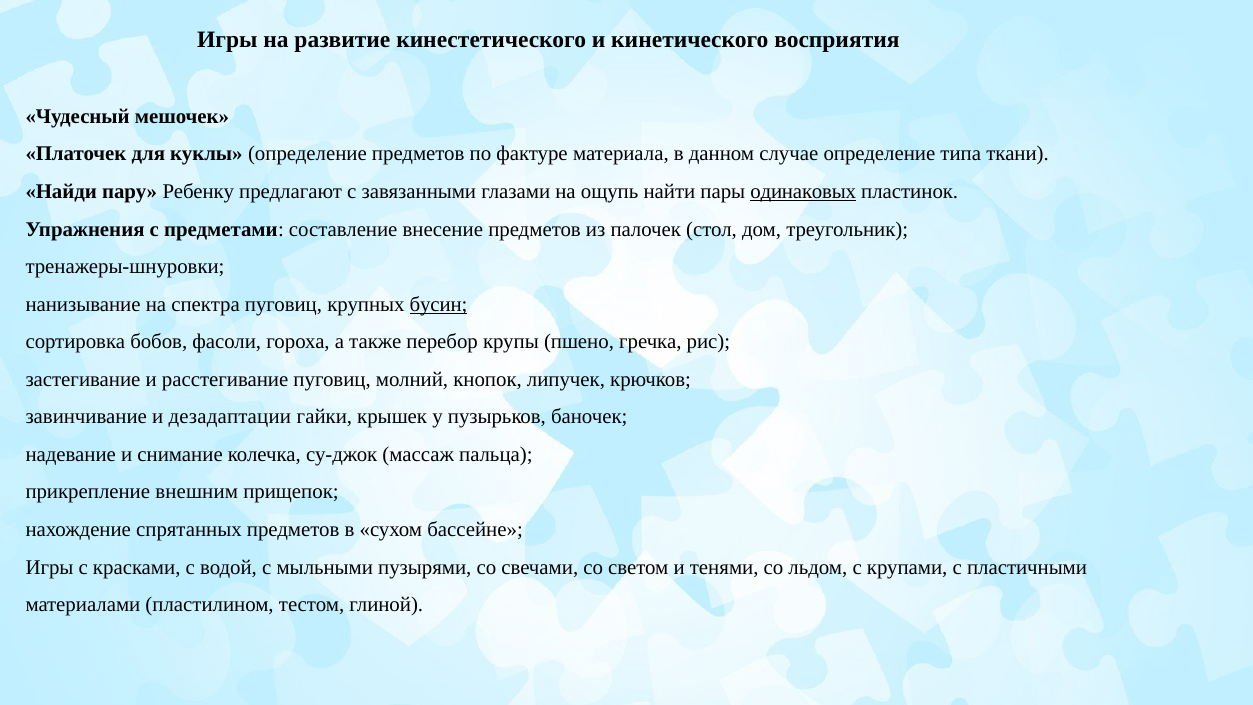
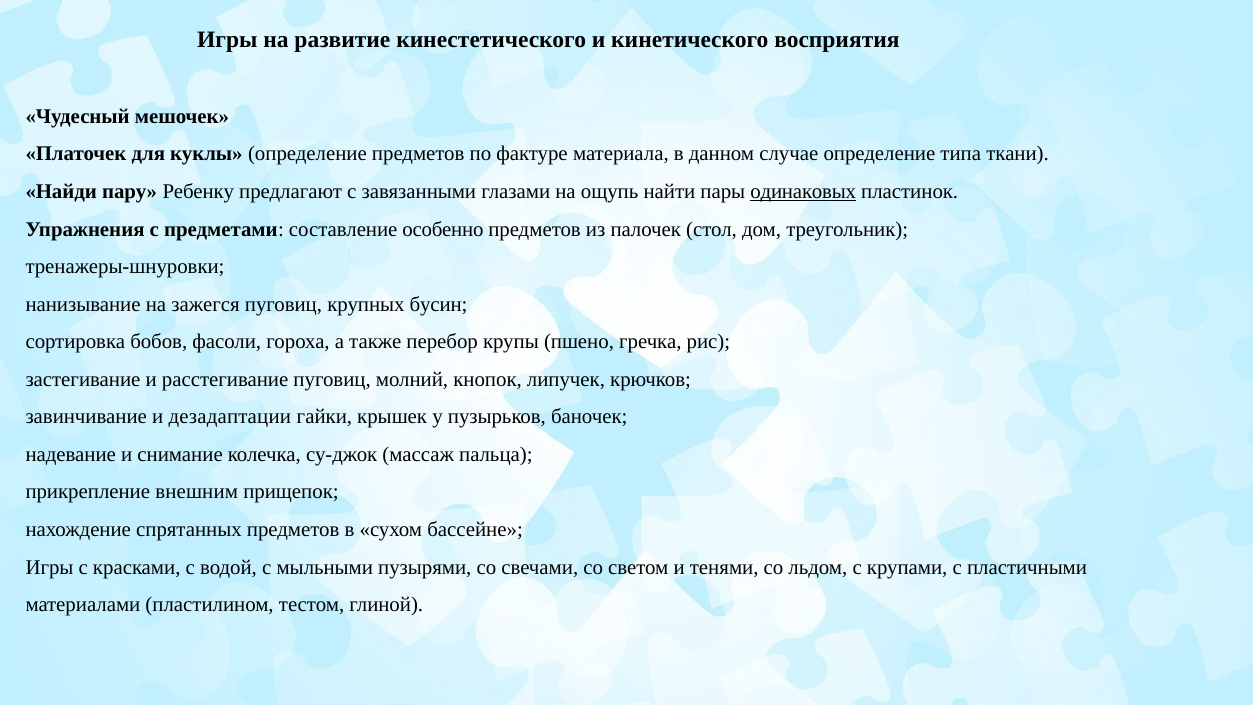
внесение: внесение -> особенно
спектра: спектра -> зажегся
бусин underline: present -> none
